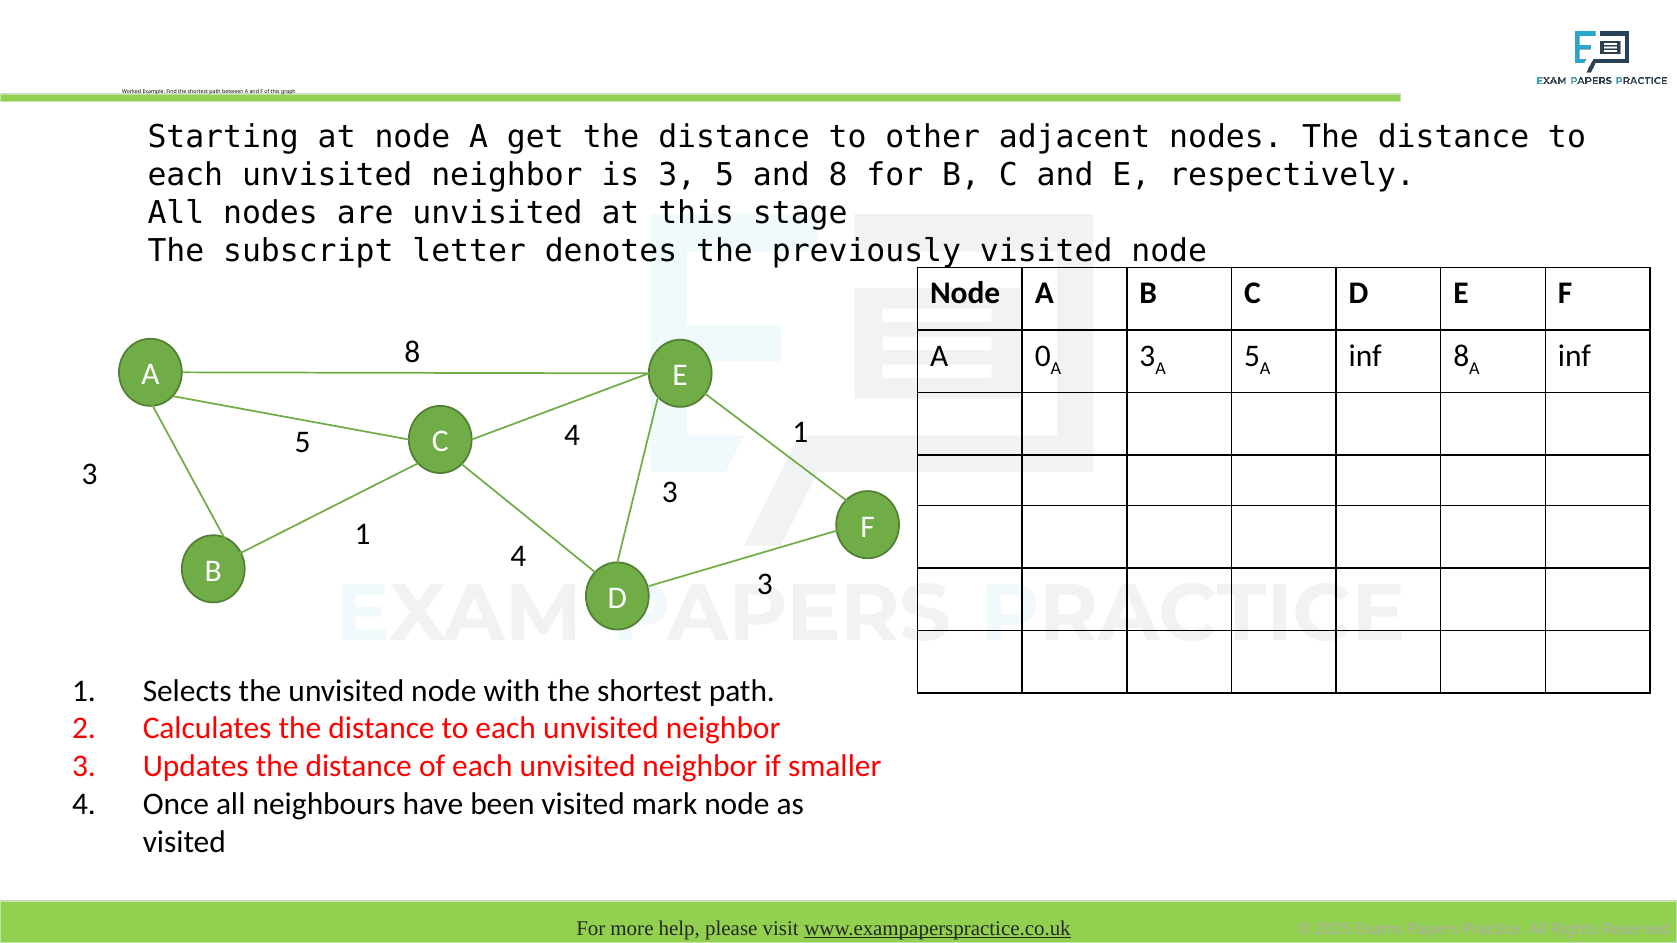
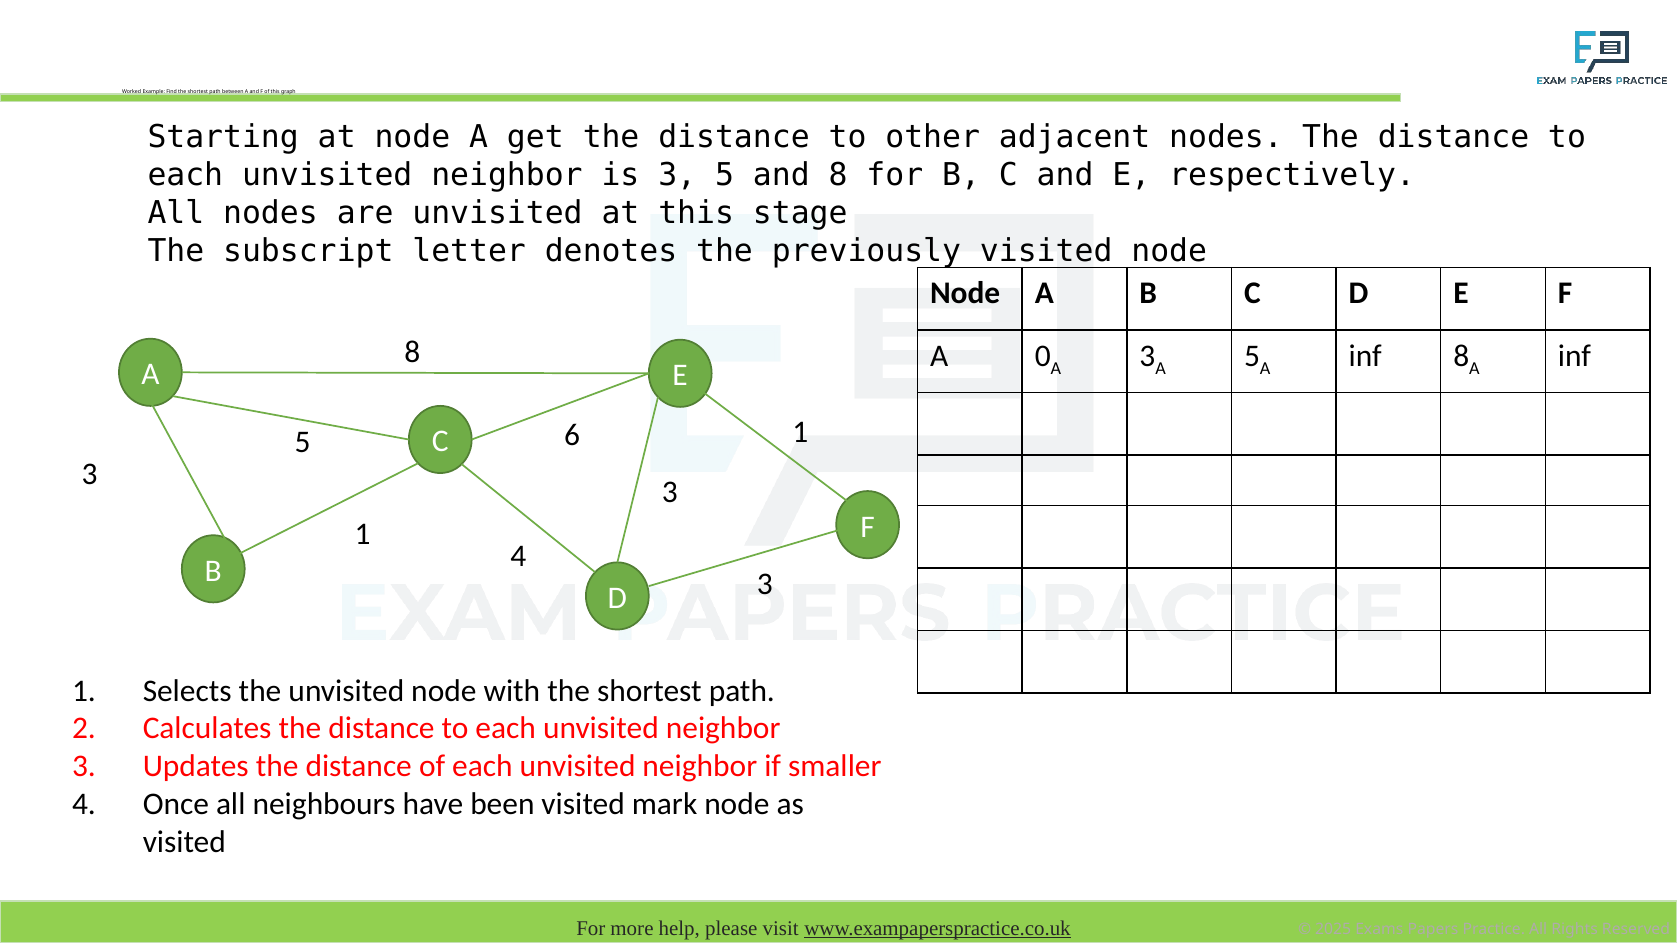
5 4: 4 -> 6
